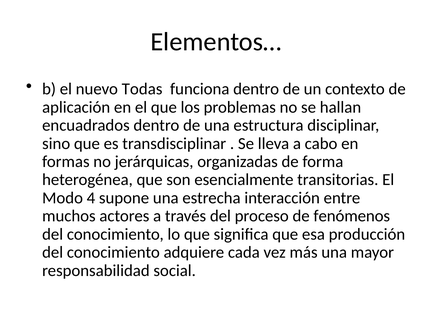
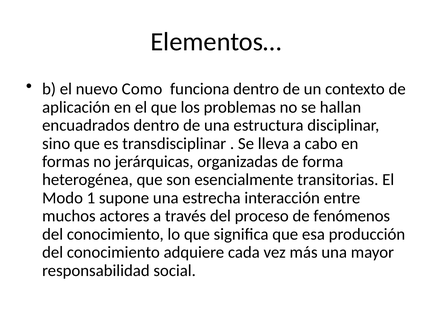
Todas: Todas -> Como
4: 4 -> 1
